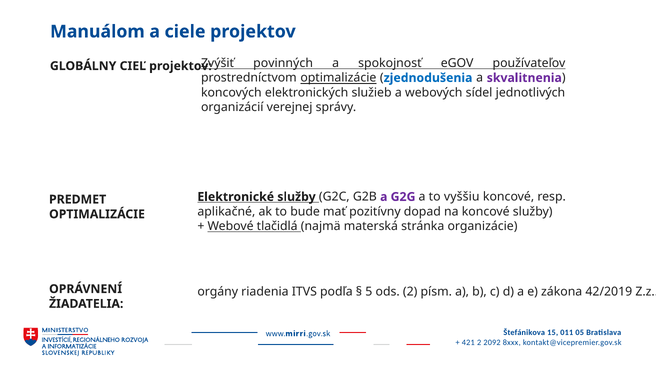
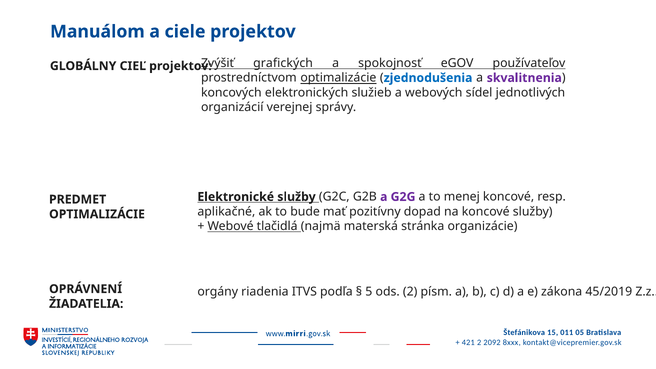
povinných: povinných -> grafických
vyššiu: vyššiu -> menej
42/2019: 42/2019 -> 45/2019
